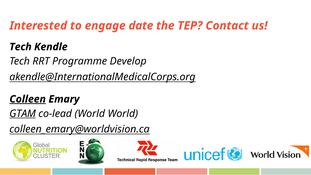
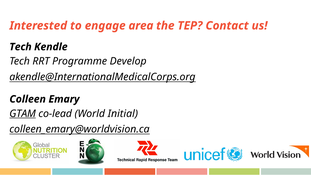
date: date -> area
Colleen underline: present -> none
World World: World -> Initial
